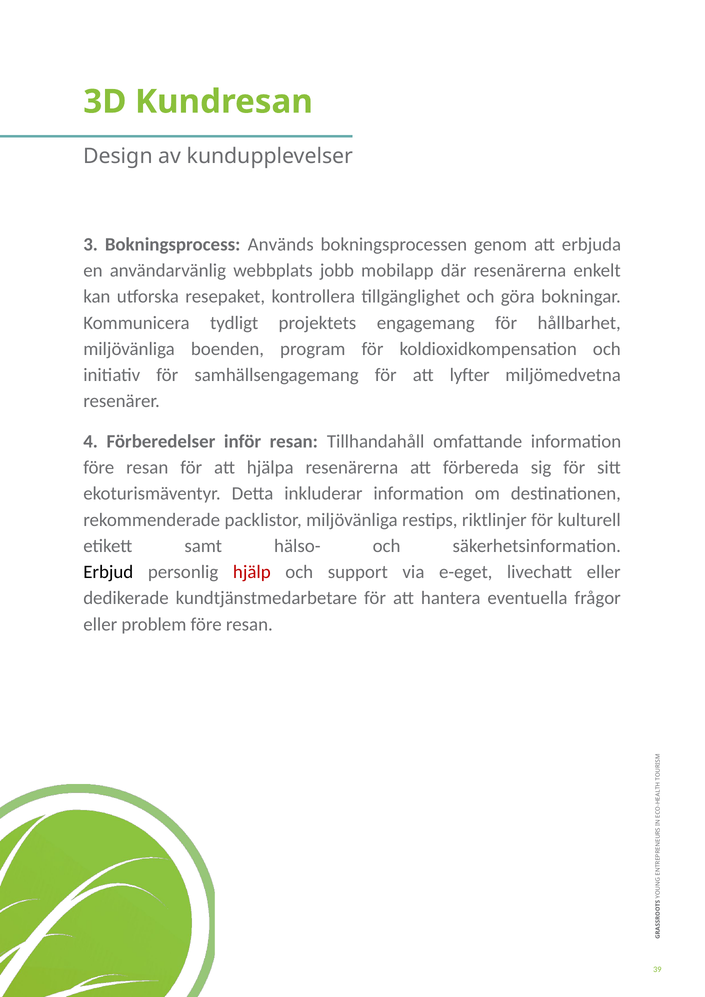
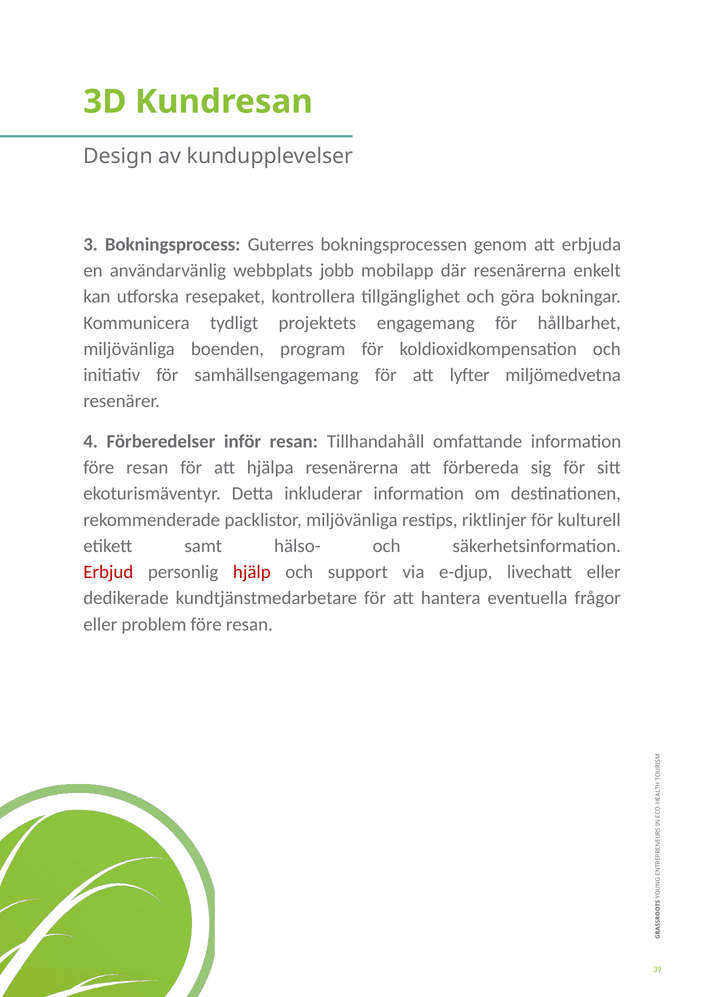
Används: Används -> Guterres
Erbjud colour: black -> red
e-eget: e-eget -> e-djup
